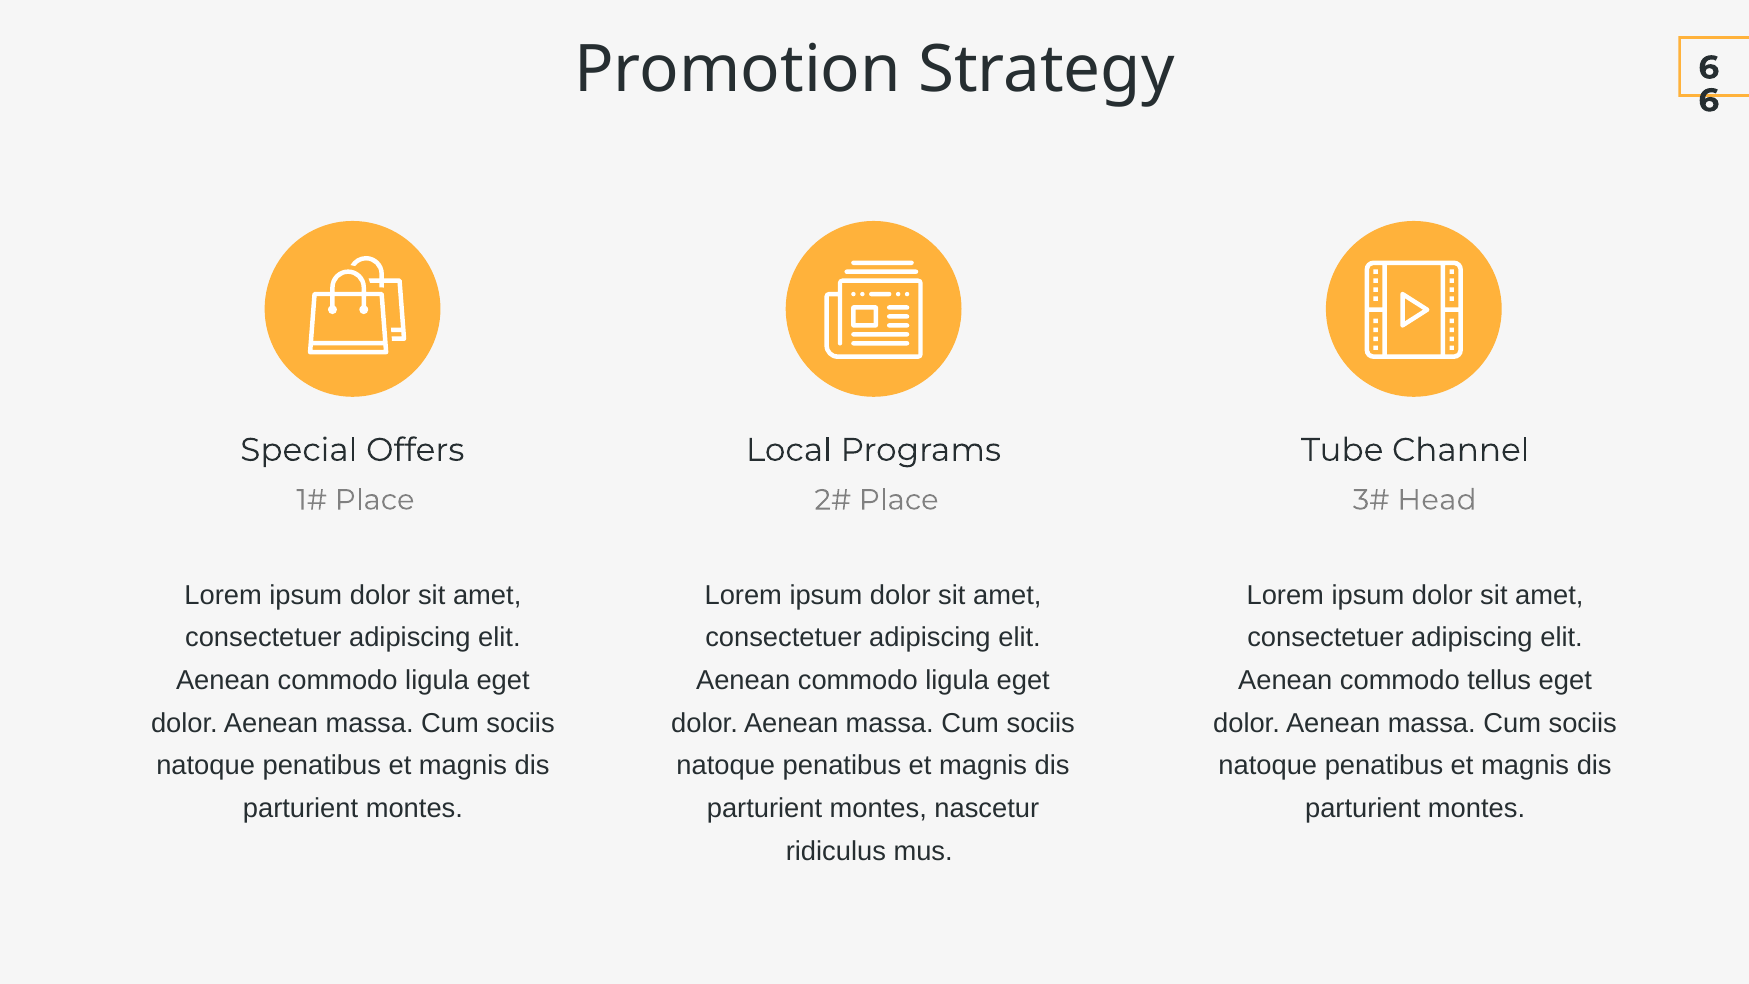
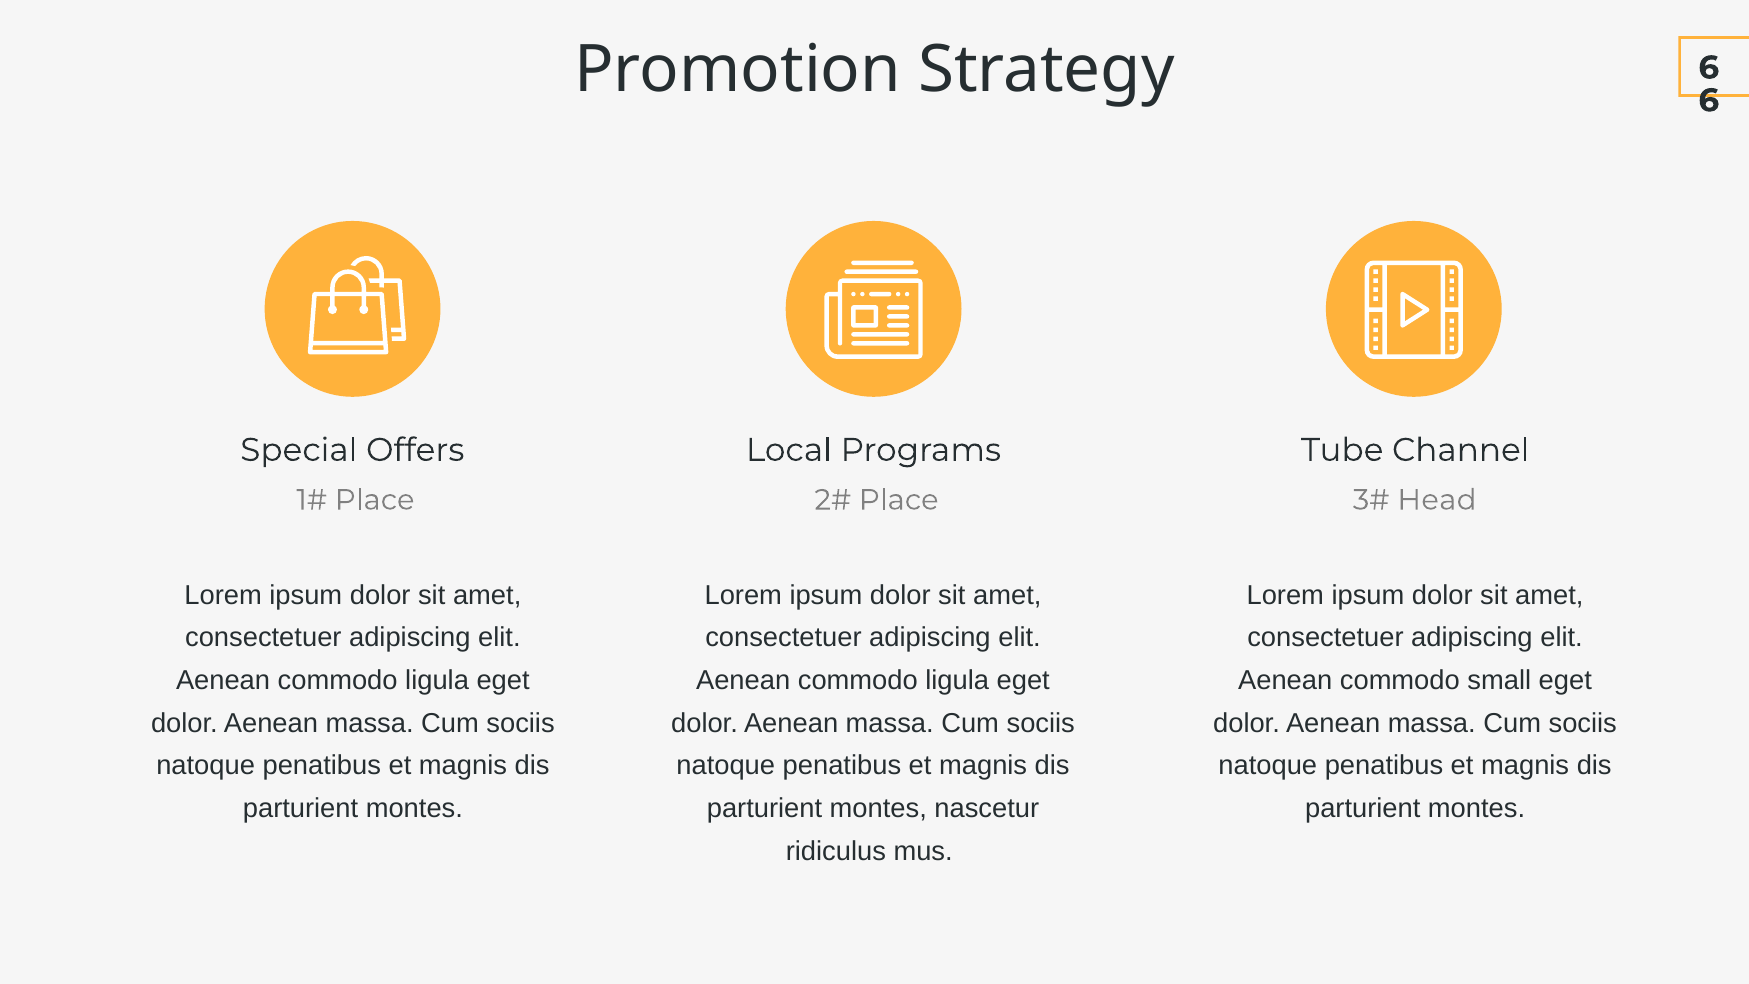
tellus: tellus -> small
